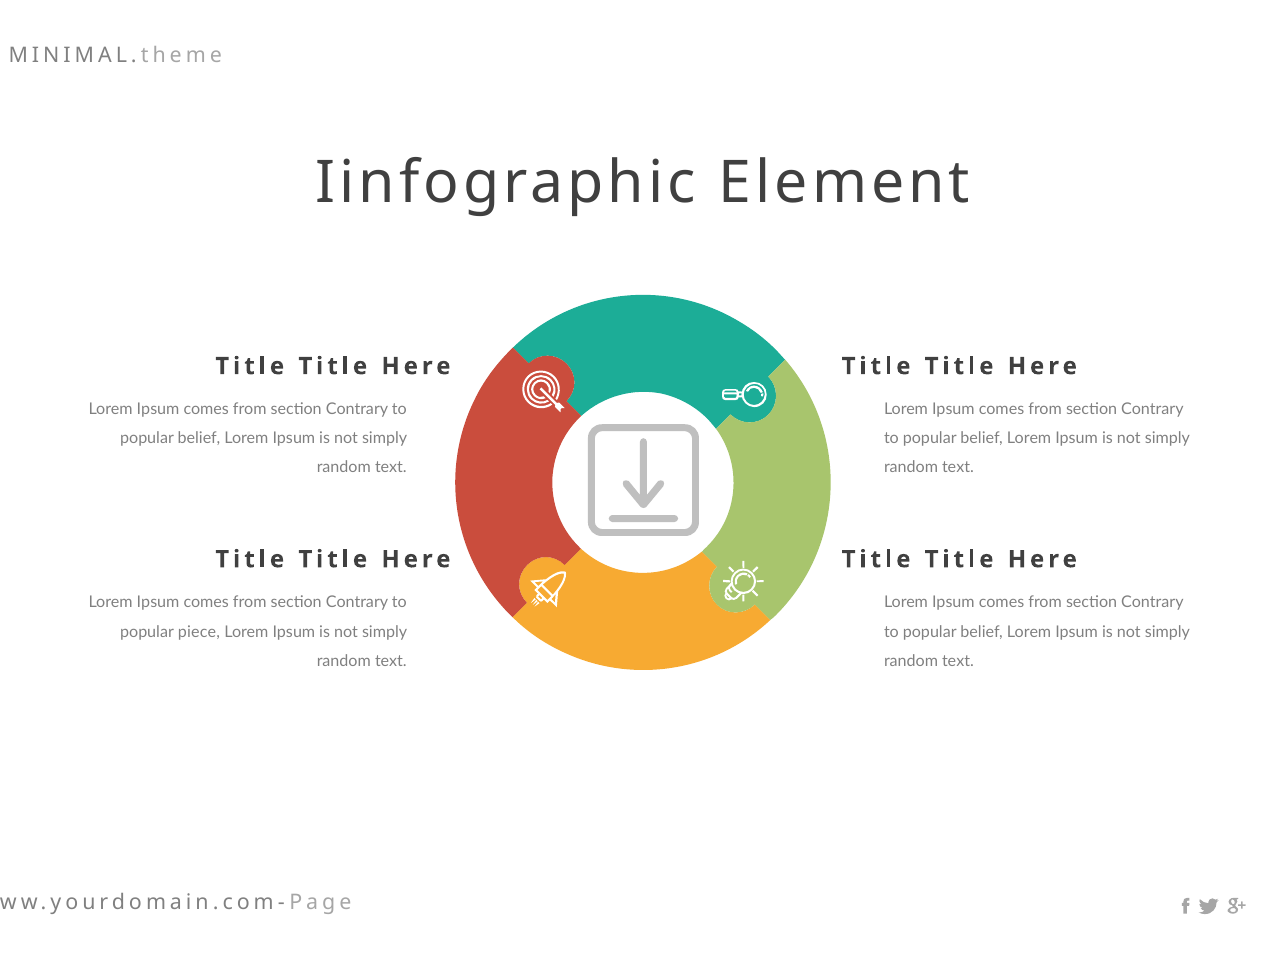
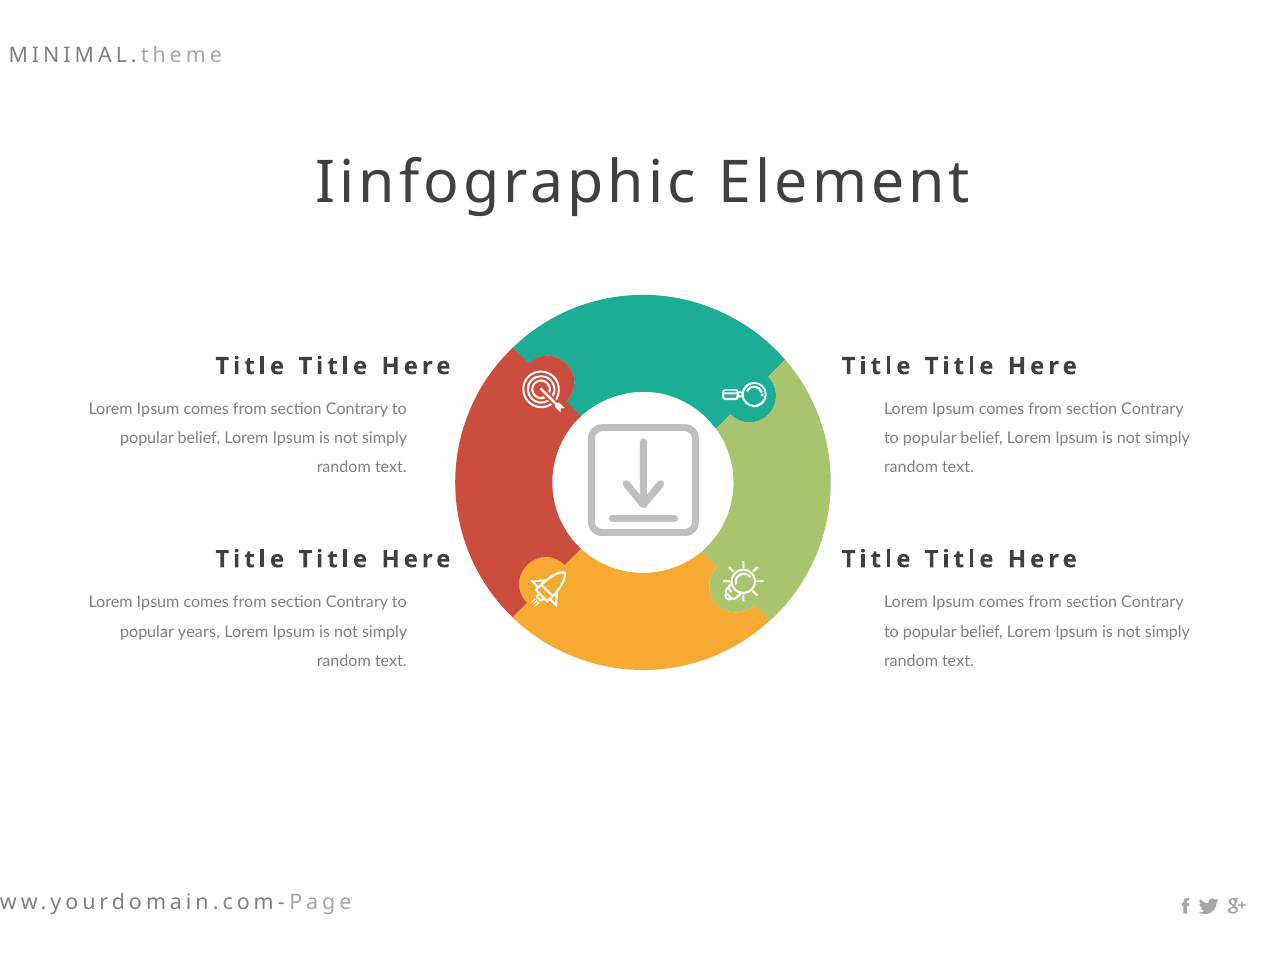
piece: piece -> years
